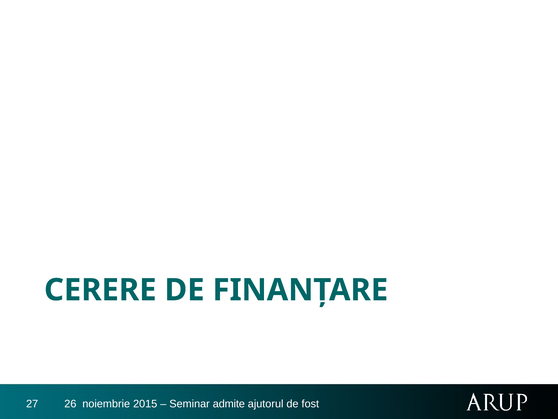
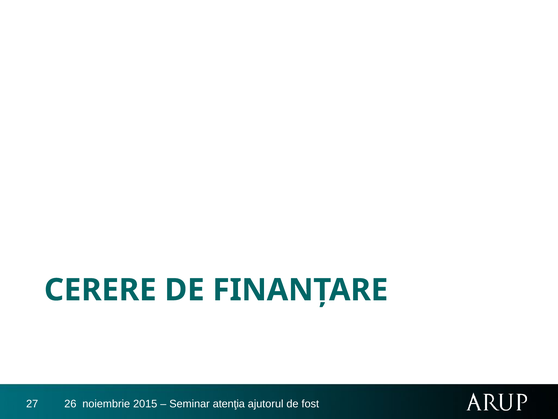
admite: admite -> atenţia
